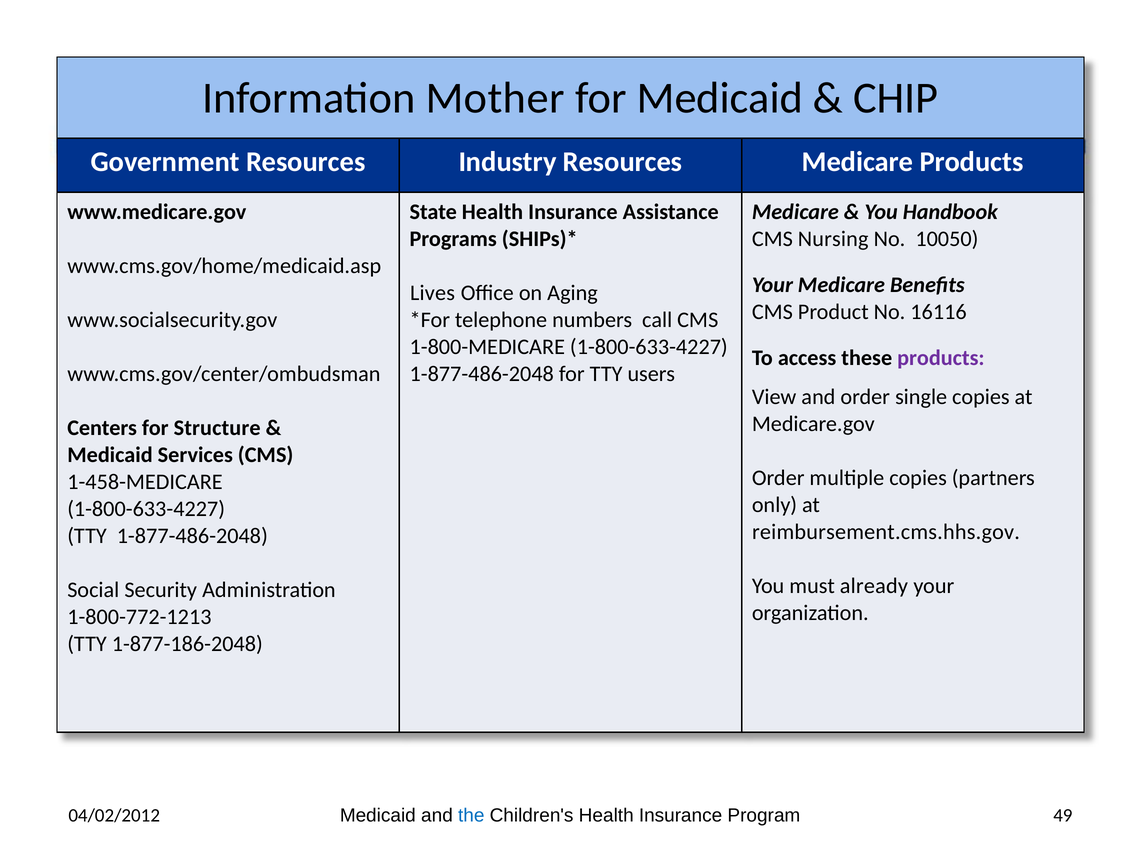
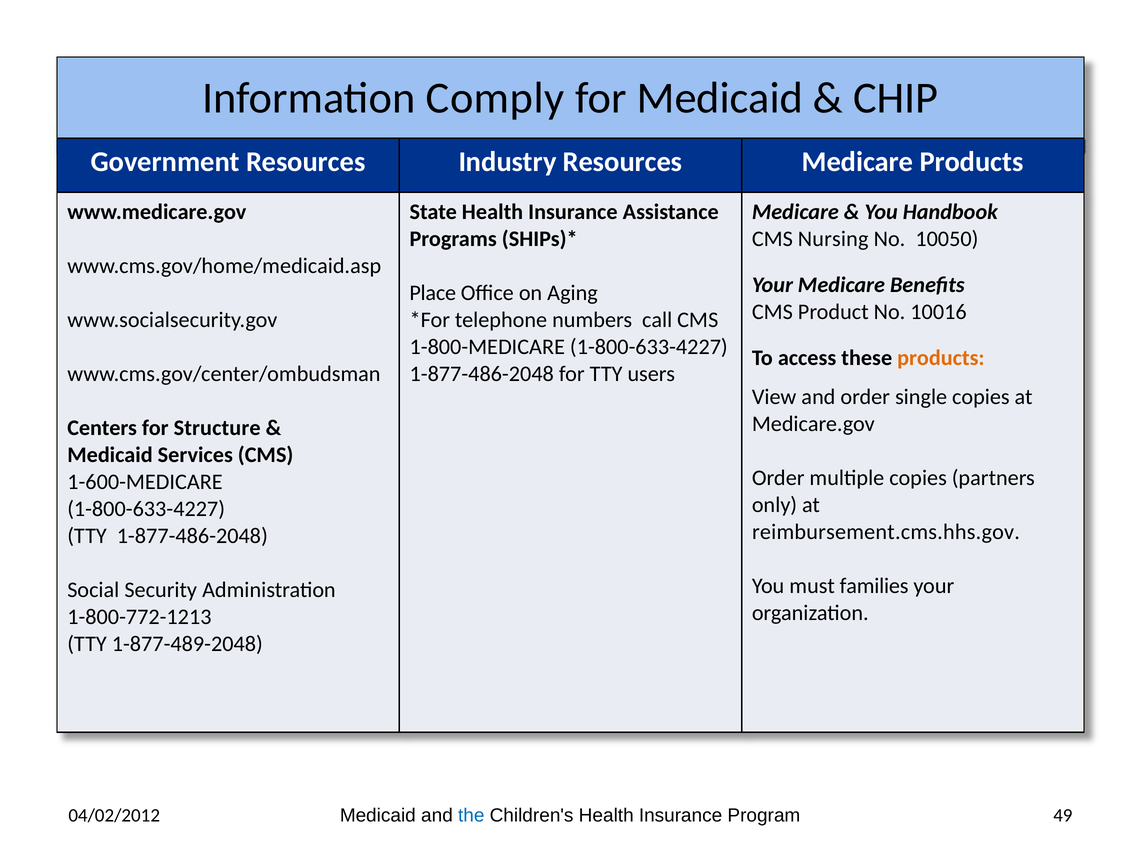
Mother: Mother -> Comply
Lives: Lives -> Place
16116: 16116 -> 10016
products at (941, 358) colour: purple -> orange
1-458-MEDICARE: 1-458-MEDICARE -> 1-600-MEDICARE
already: already -> families
1-877-186-2048: 1-877-186-2048 -> 1-877-489-2048
